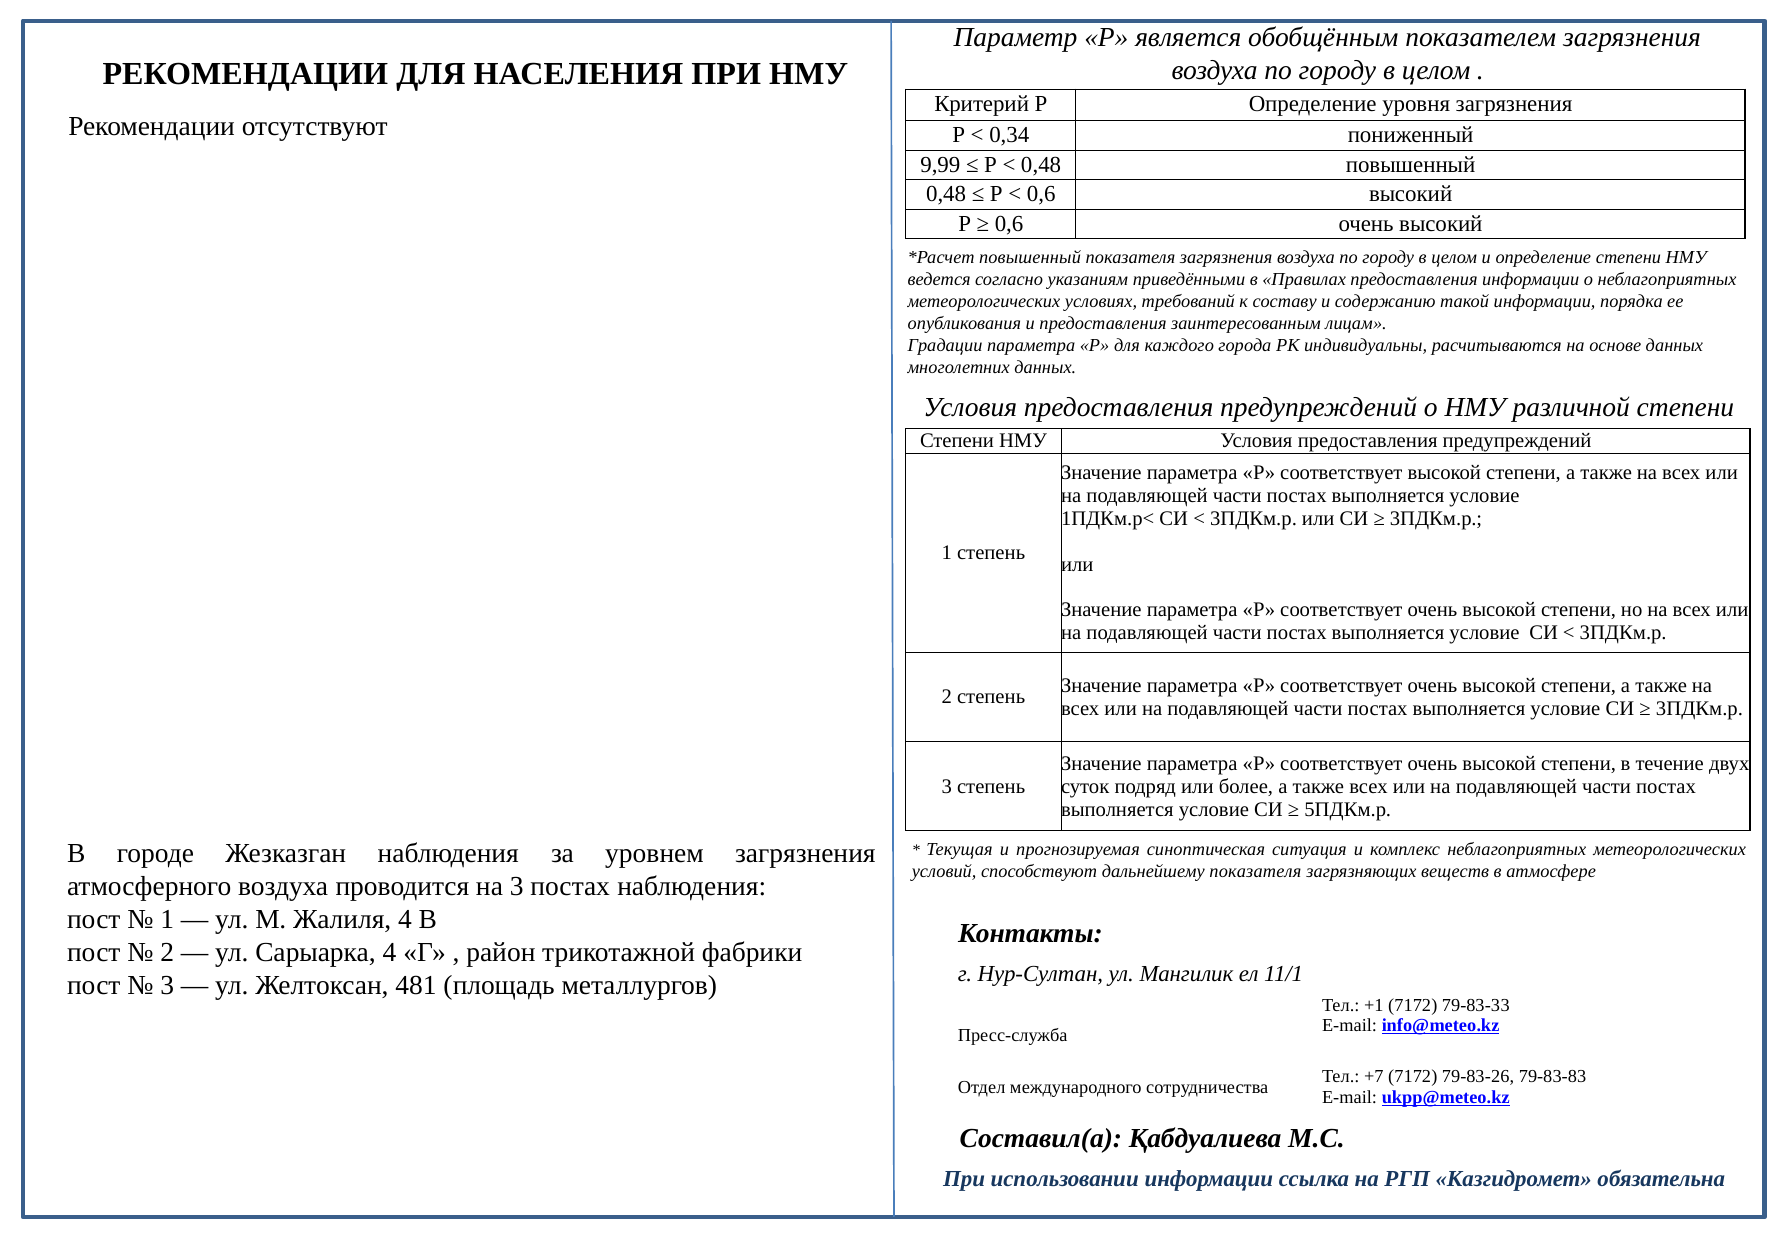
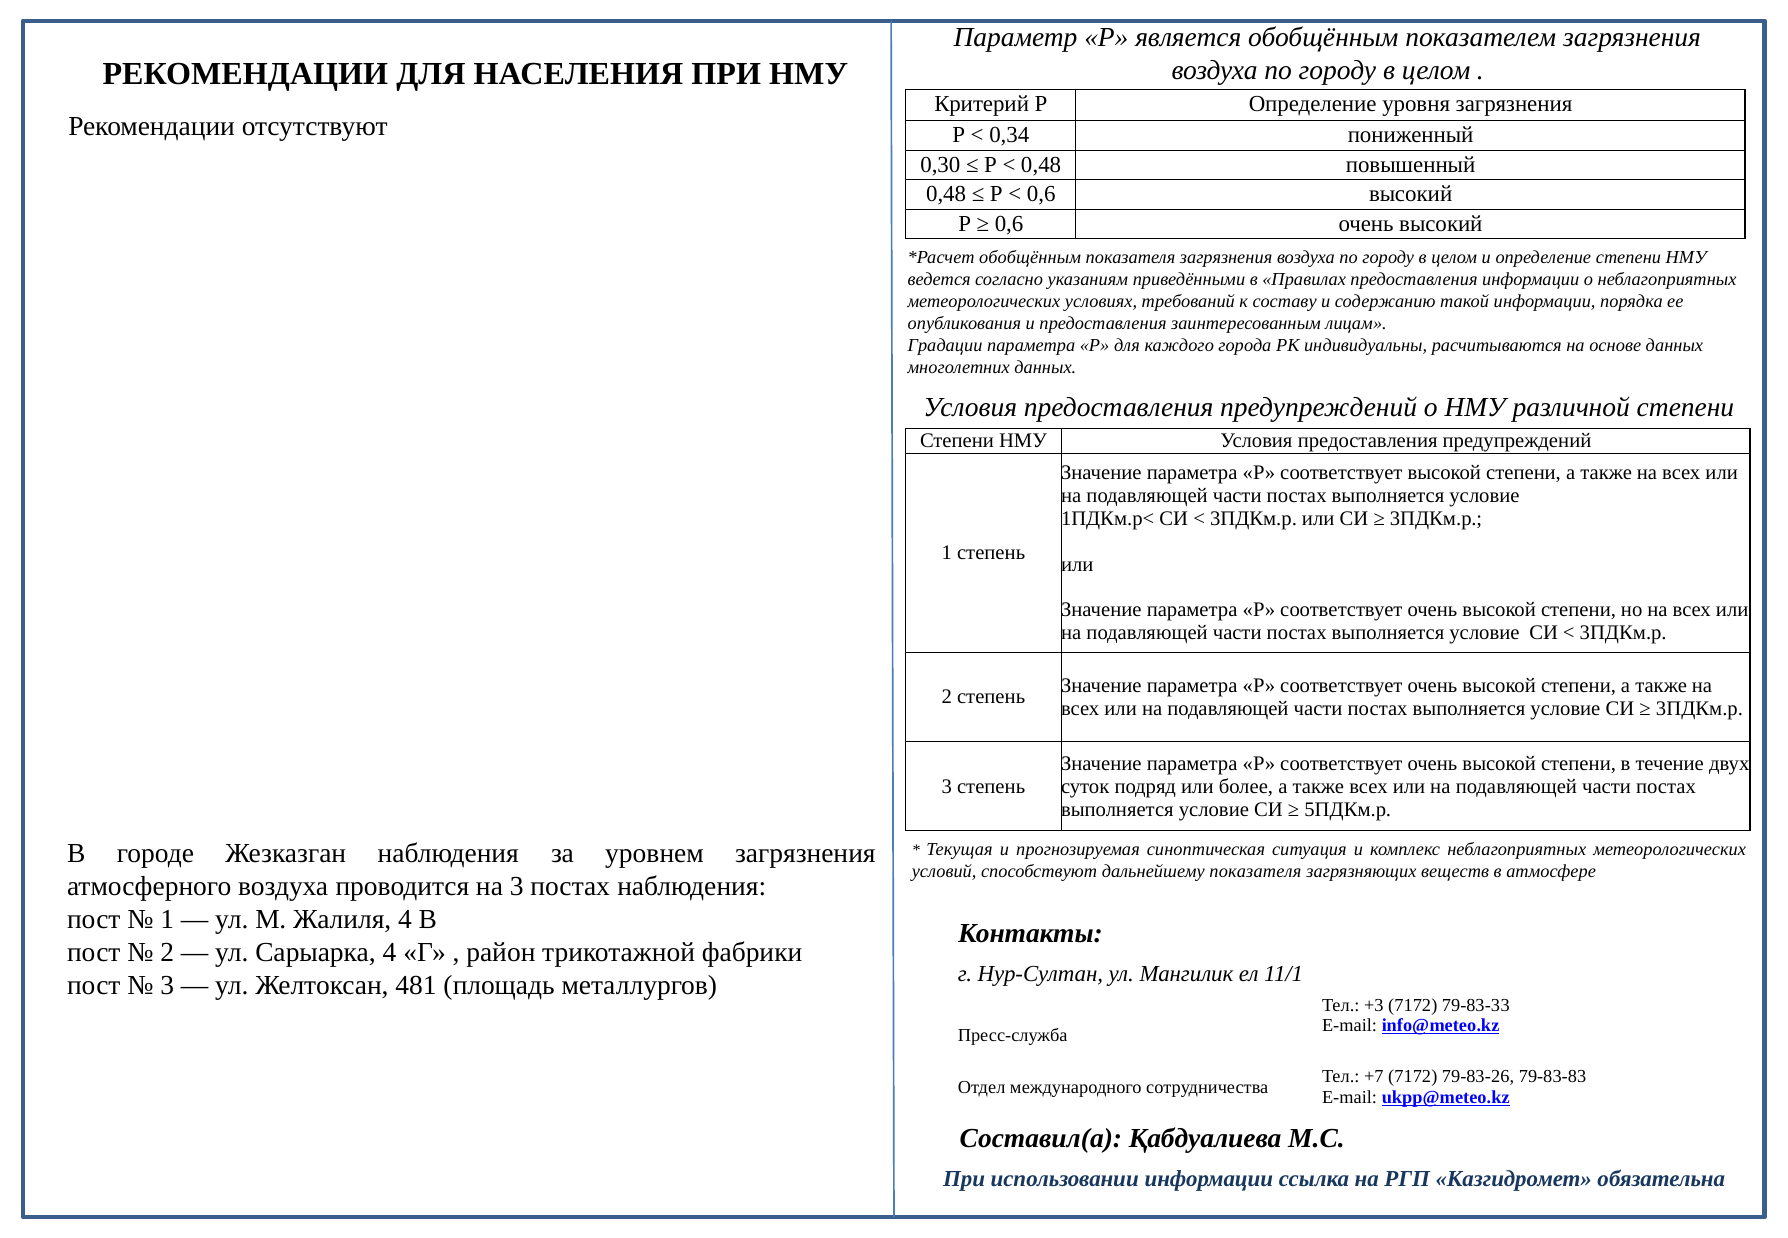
9,99: 9,99 -> 0,30
повышенный at (1030, 257): повышенный -> обобщённым
+1: +1 -> +3
